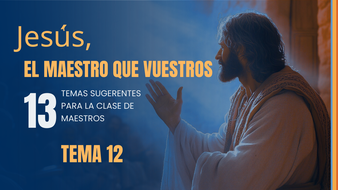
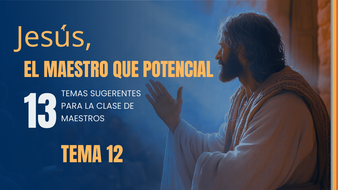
VUESTROS: VUESTROS -> POTENCIAL
